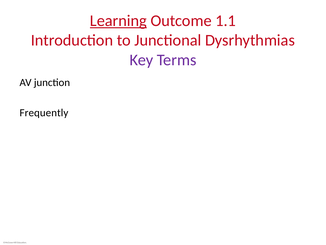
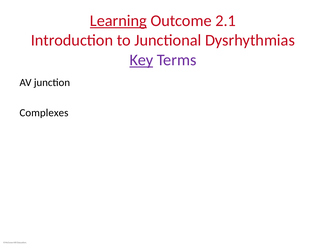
1.1: 1.1 -> 2.1
Key underline: none -> present
Frequently: Frequently -> Complexes
